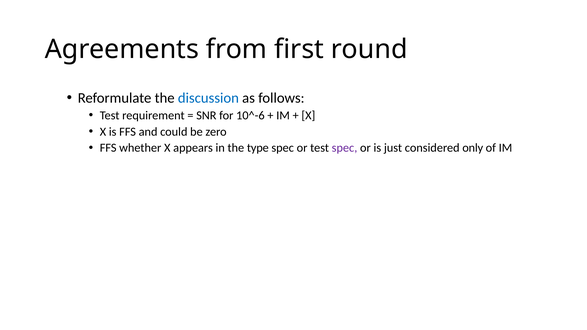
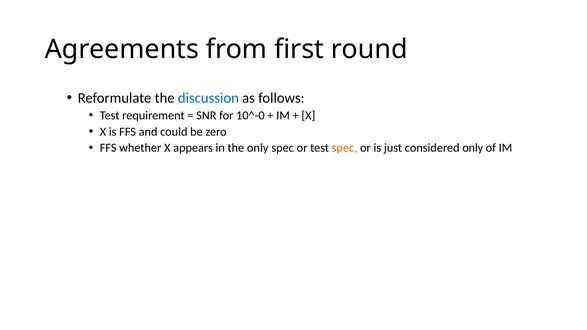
10^-6: 10^-6 -> 10^-0
the type: type -> only
spec at (345, 148) colour: purple -> orange
